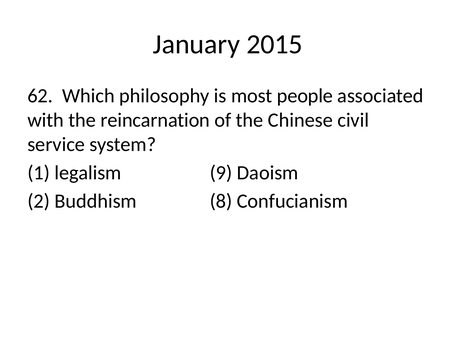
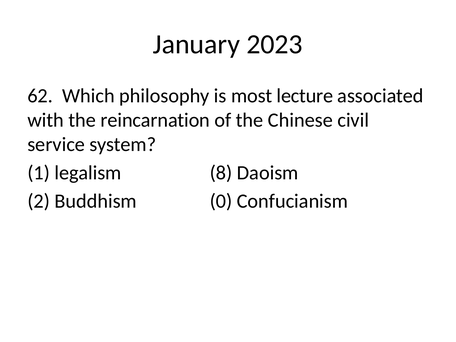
2015: 2015 -> 2023
people: people -> lecture
9: 9 -> 8
8: 8 -> 0
